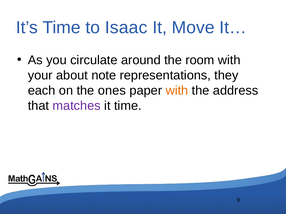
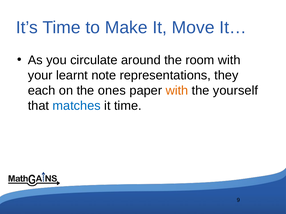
Isaac: Isaac -> Make
about: about -> learnt
address: address -> yourself
matches colour: purple -> blue
